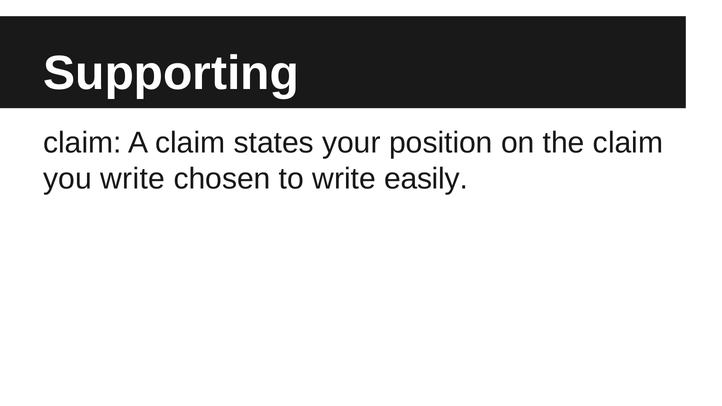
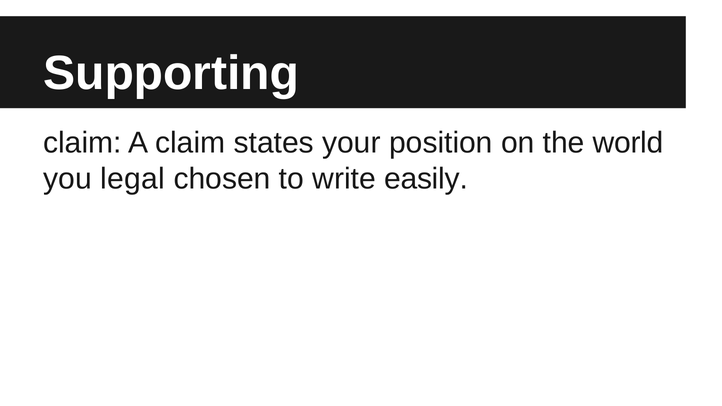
the claim: claim -> world
you write: write -> legal
